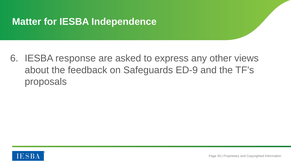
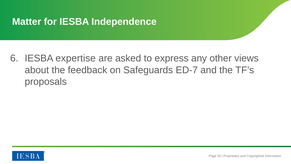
response: response -> expertise
ED-9: ED-9 -> ED-7
